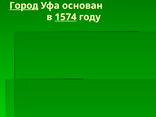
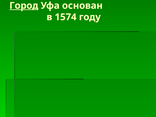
1574 underline: present -> none
